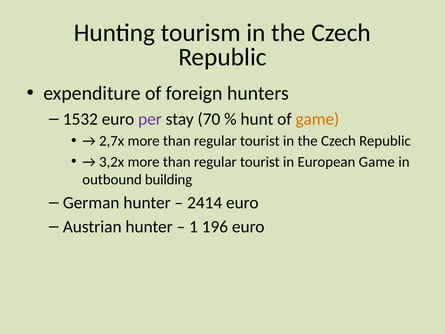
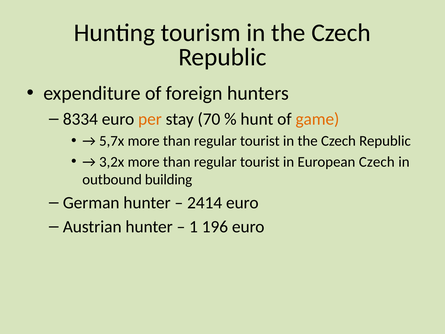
1532: 1532 -> 8334
per colour: purple -> orange
2,7x: 2,7x -> 5,7x
European Game: Game -> Czech
